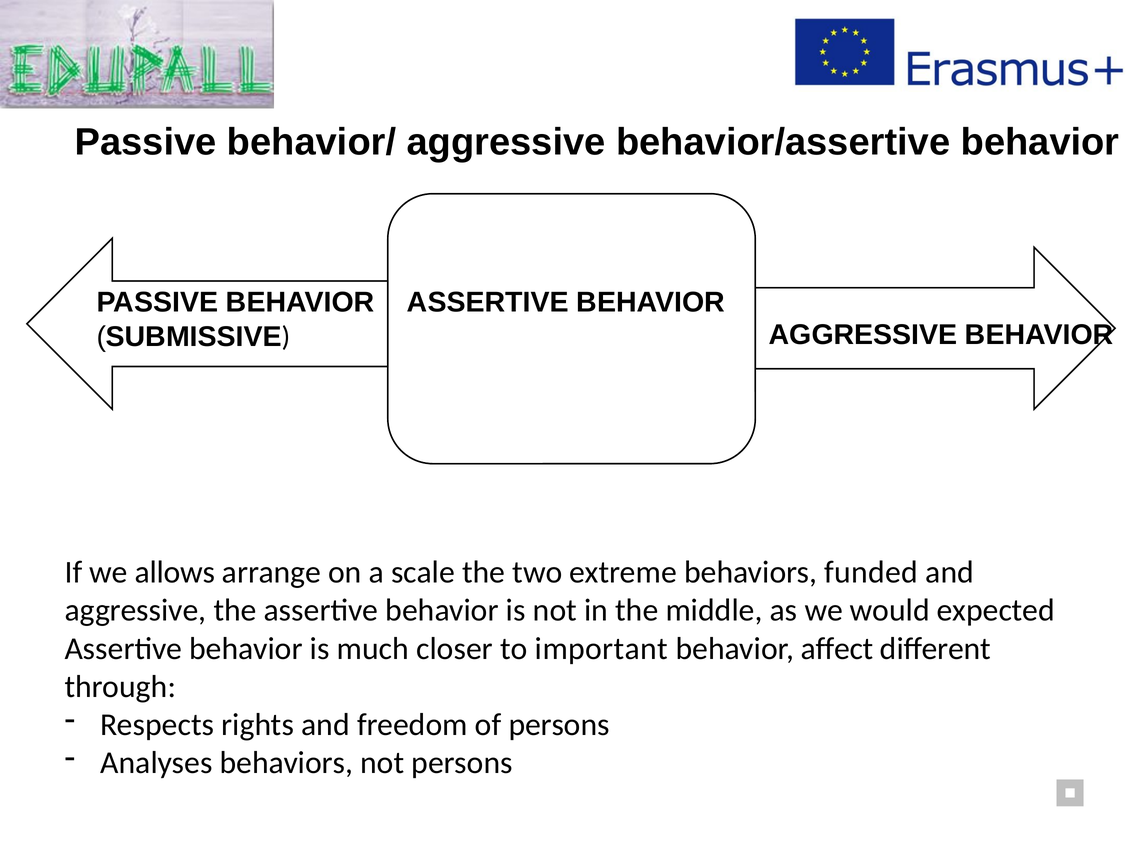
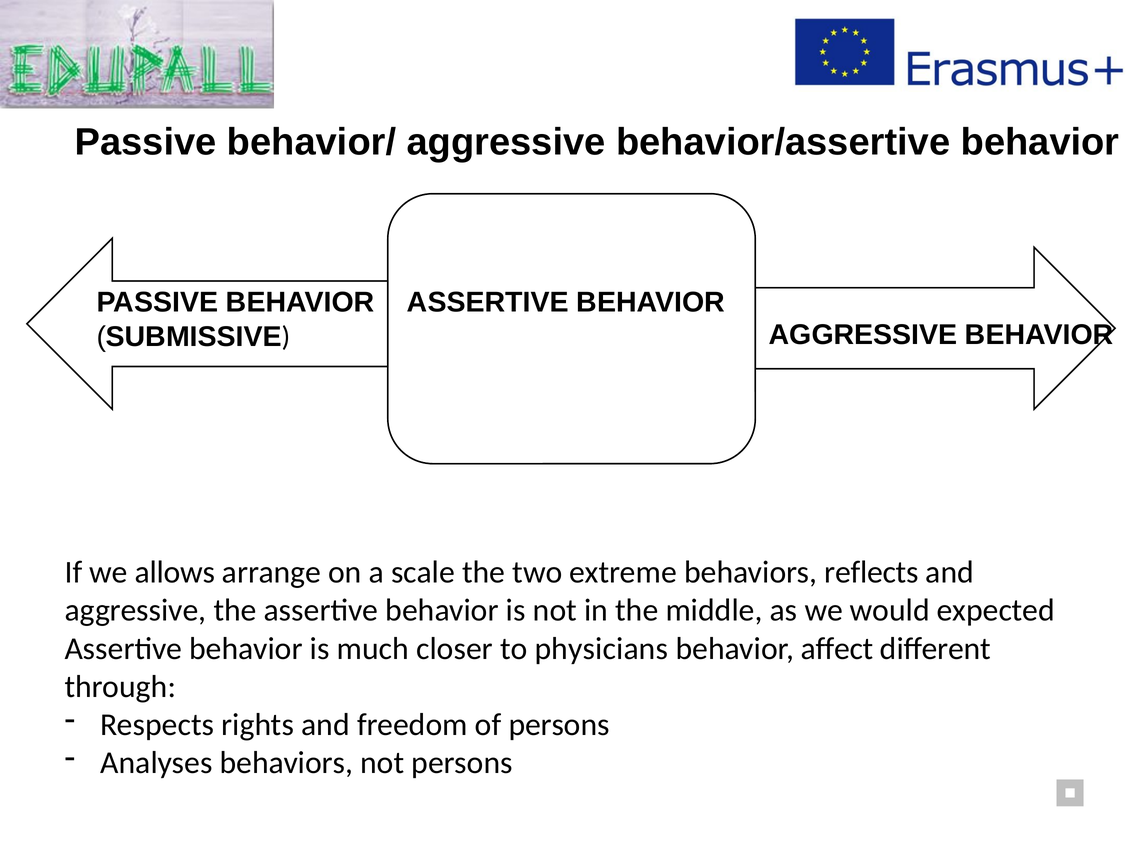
funded: funded -> reflects
important: important -> physicians
